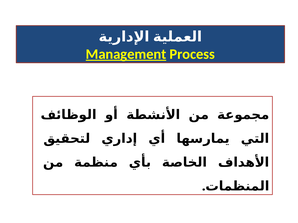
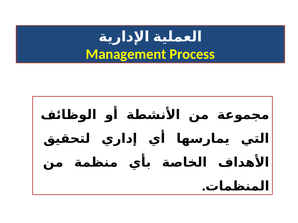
Management underline: present -> none
